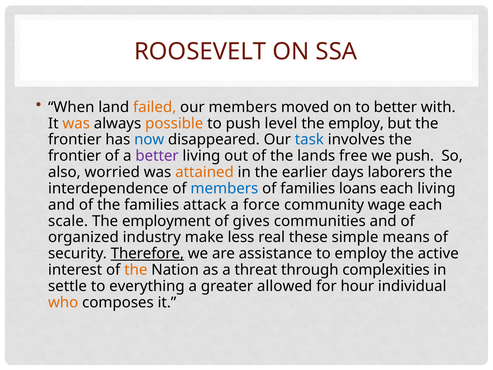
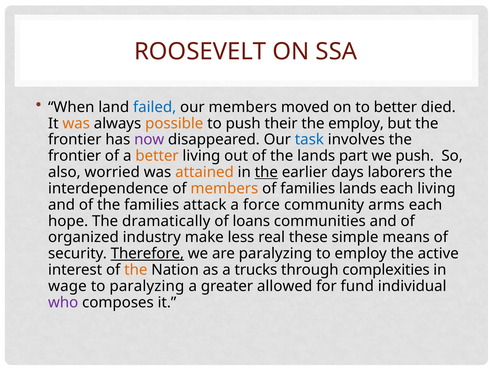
failed colour: orange -> blue
with: with -> died
level: level -> their
now colour: blue -> purple
better at (157, 156) colour: purple -> orange
free: free -> part
the at (266, 172) underline: none -> present
members at (224, 188) colour: blue -> orange
families loans: loans -> lands
wage: wage -> arms
scale: scale -> hope
employment: employment -> dramatically
gives: gives -> loans
are assistance: assistance -> paralyzing
threat: threat -> trucks
settle: settle -> wage
to everything: everything -> paralyzing
hour: hour -> fund
who colour: orange -> purple
